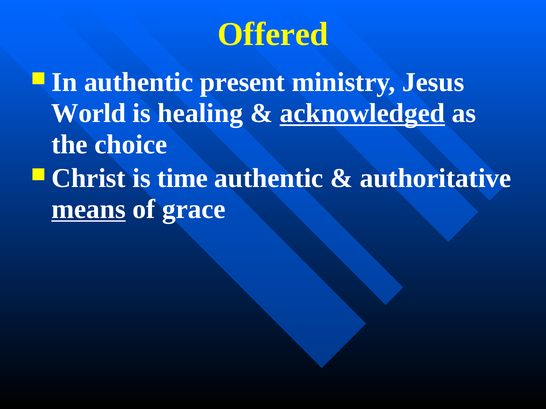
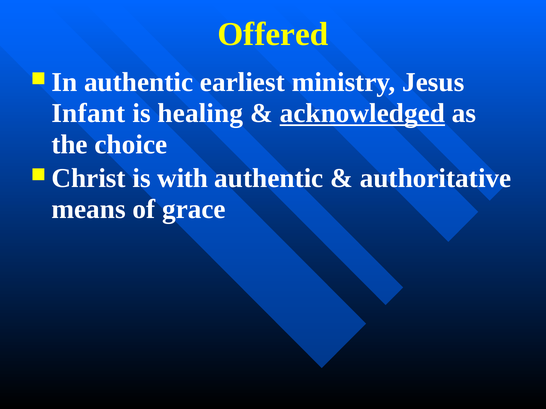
present: present -> earliest
World: World -> Infant
time: time -> with
means underline: present -> none
